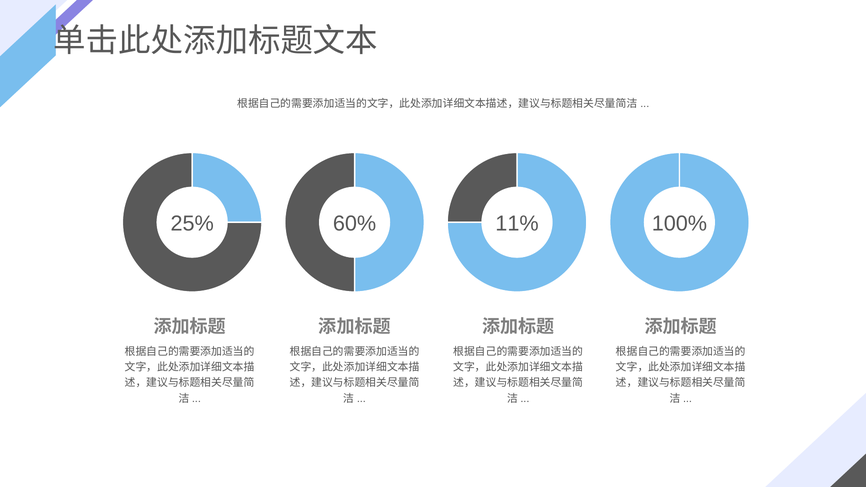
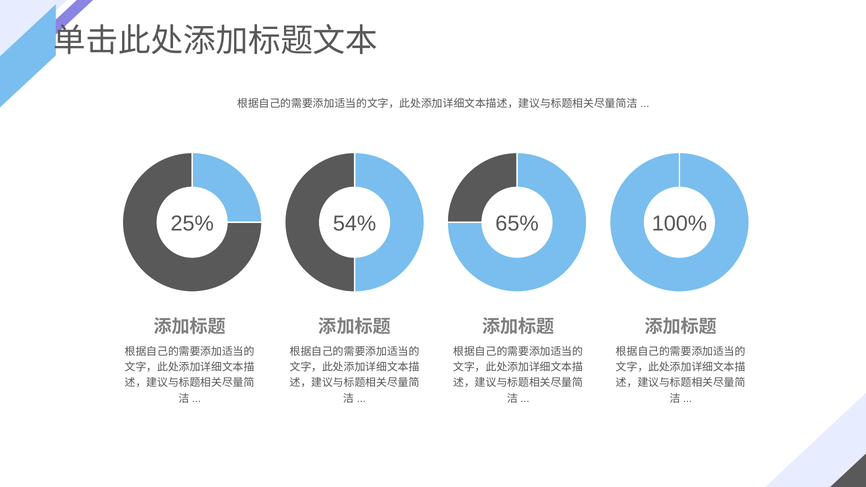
60%: 60% -> 54%
11%: 11% -> 65%
